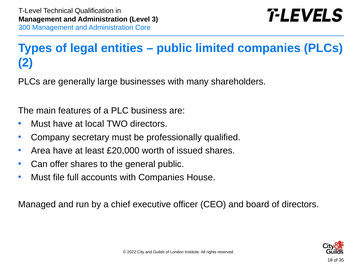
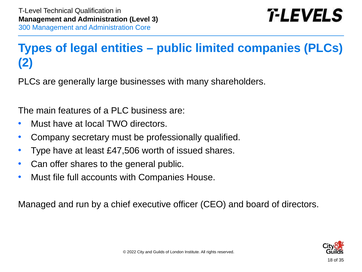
Area: Area -> Type
£20,000: £20,000 -> £47,506
